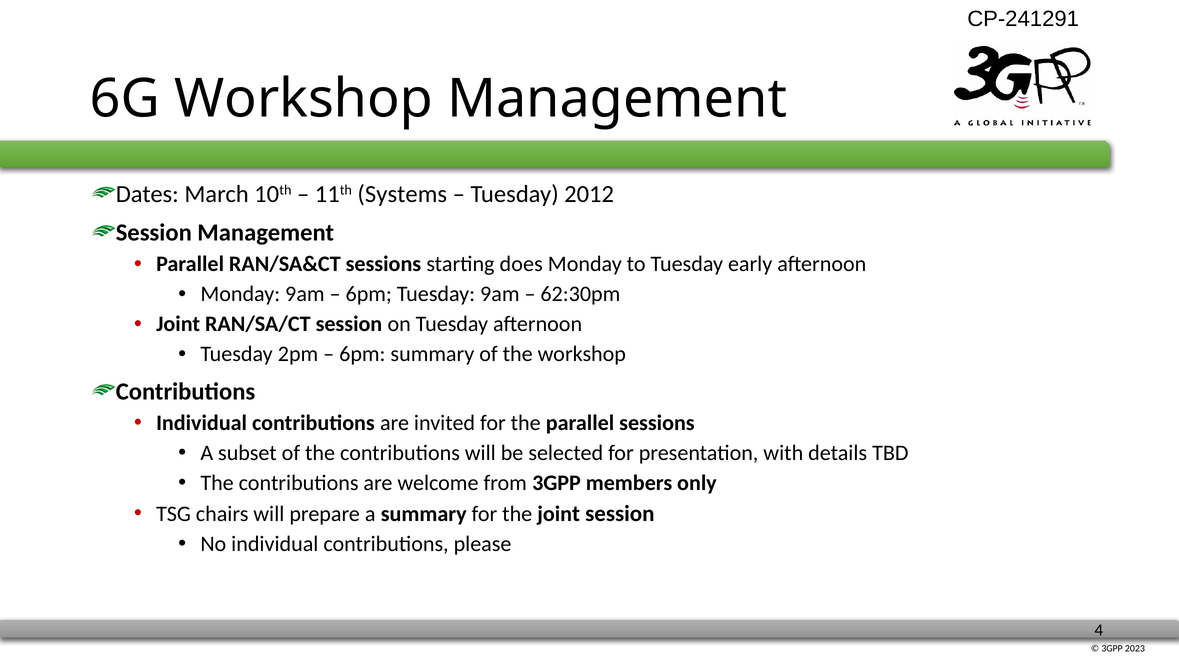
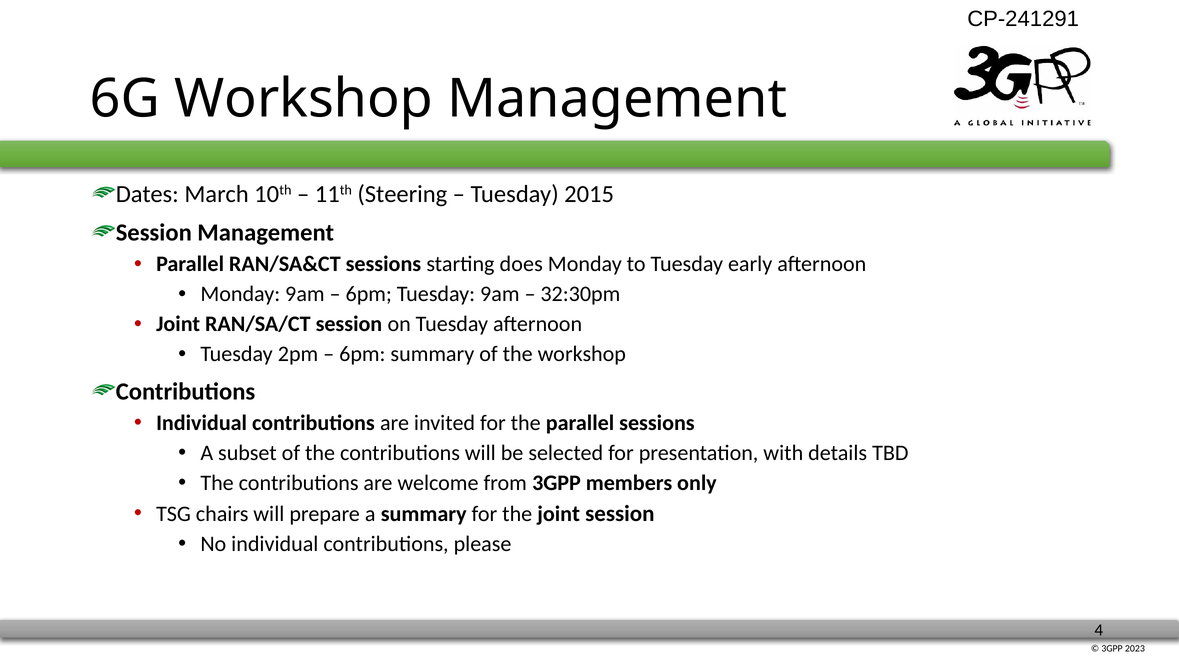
Systems: Systems -> Steering
2012: 2012 -> 2015
62:30pm: 62:30pm -> 32:30pm
